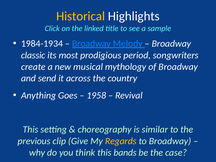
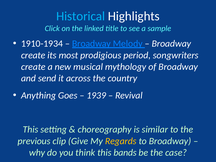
Historical colour: yellow -> light blue
1984-1934: 1984-1934 -> 1910-1934
classic at (33, 55): classic -> create
1958: 1958 -> 1939
